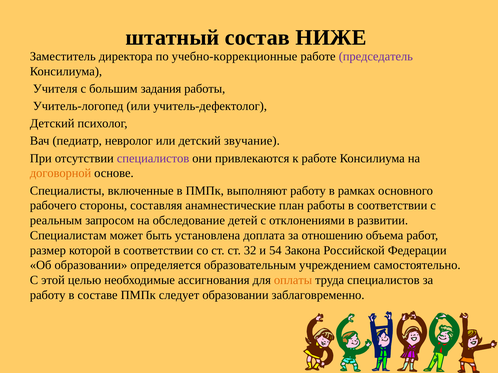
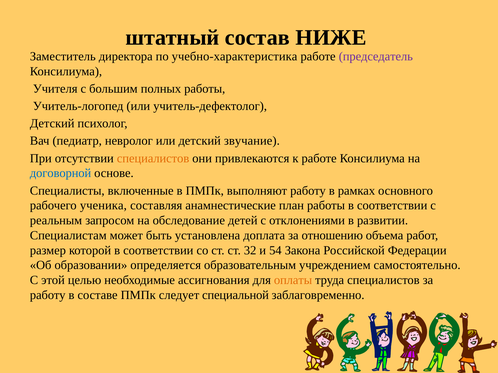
учебно-коррекционные: учебно-коррекционные -> учебно-характеристика
задания: задания -> полных
специалистов at (153, 158) colour: purple -> orange
договорной colour: orange -> blue
стороны: стороны -> ученика
следует образовании: образовании -> специальной
